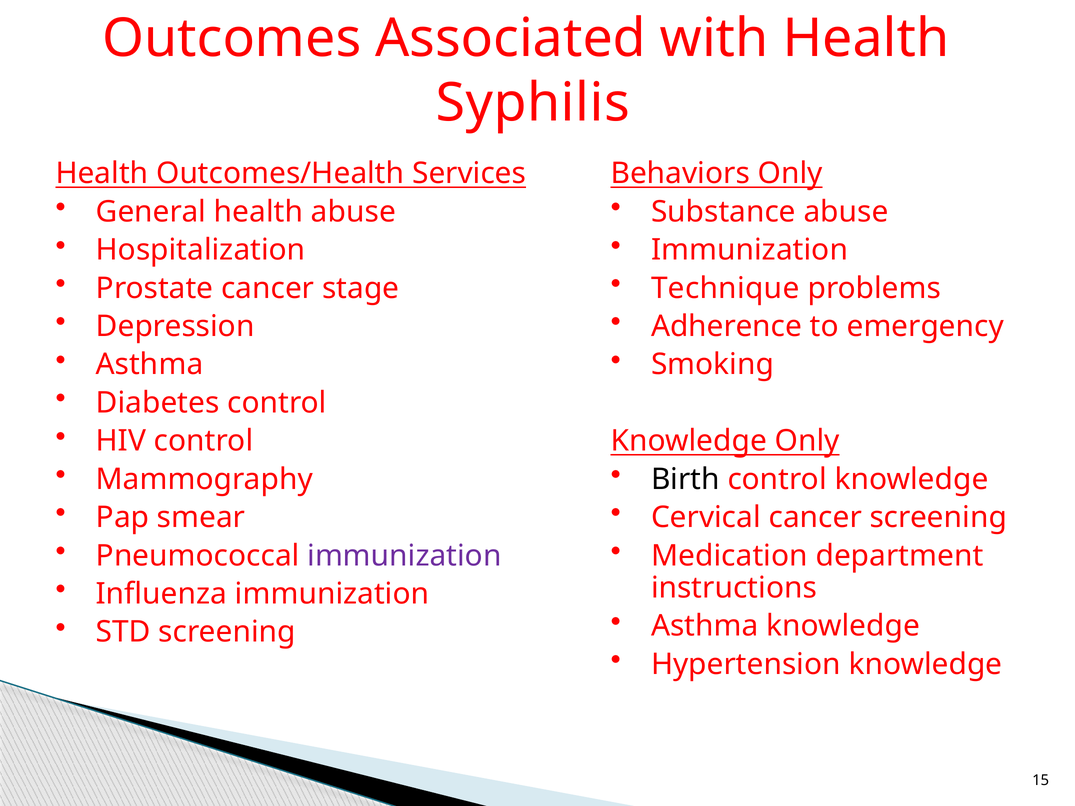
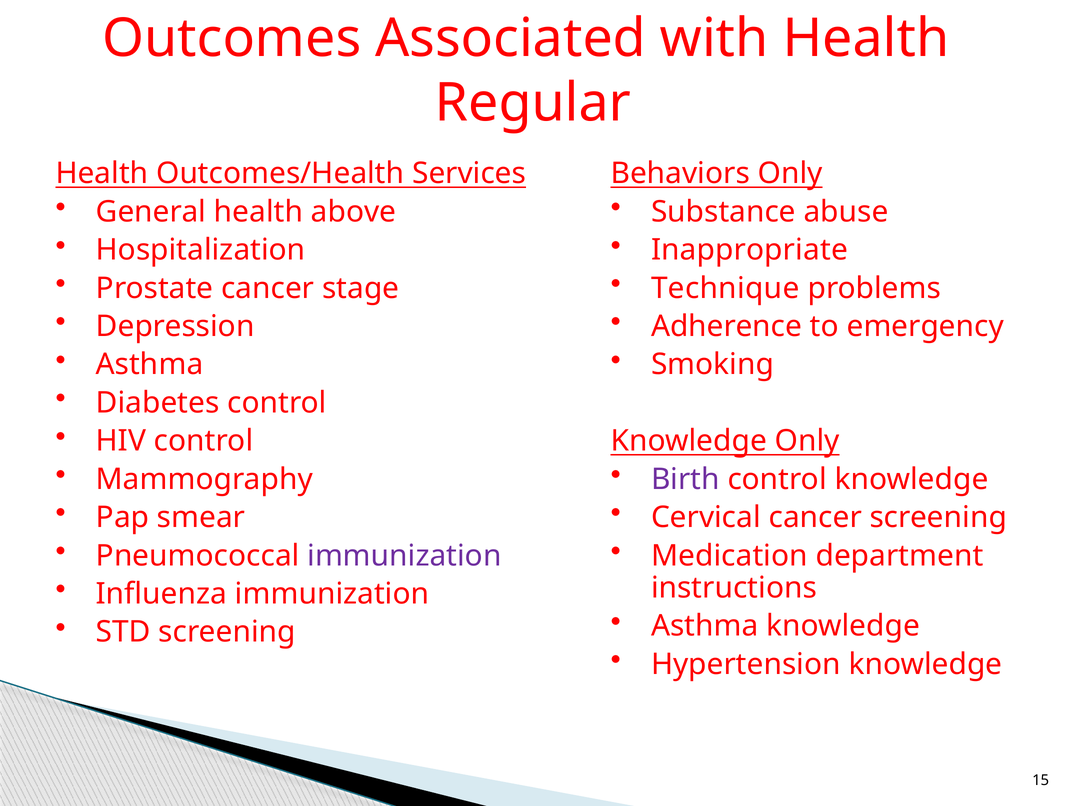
Syphilis: Syphilis -> Regular
health abuse: abuse -> above
Immunization at (750, 250): Immunization -> Inappropriate
Birth colour: black -> purple
